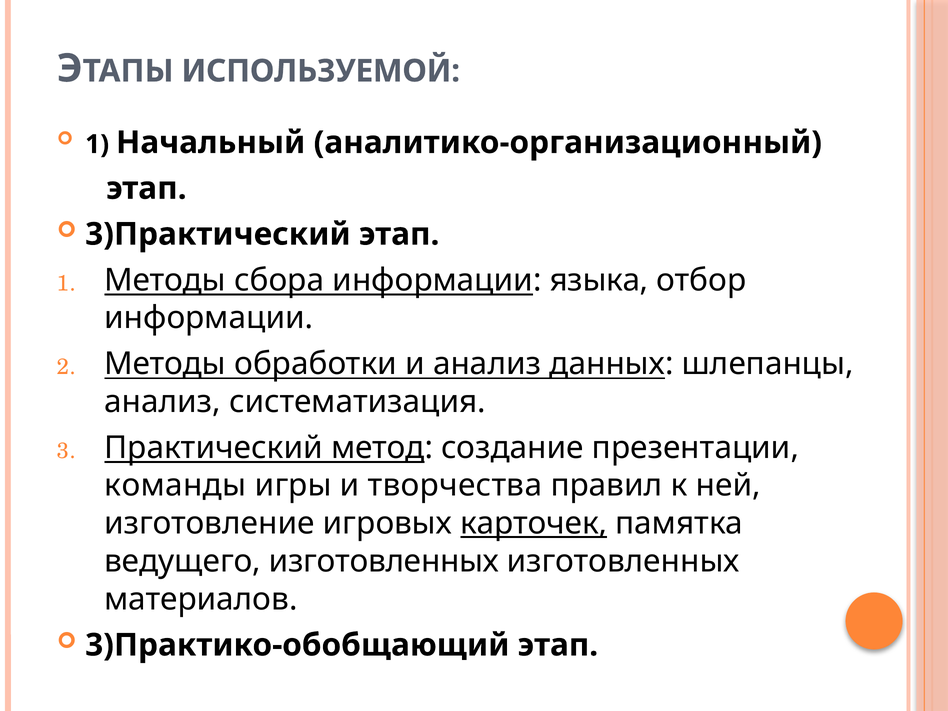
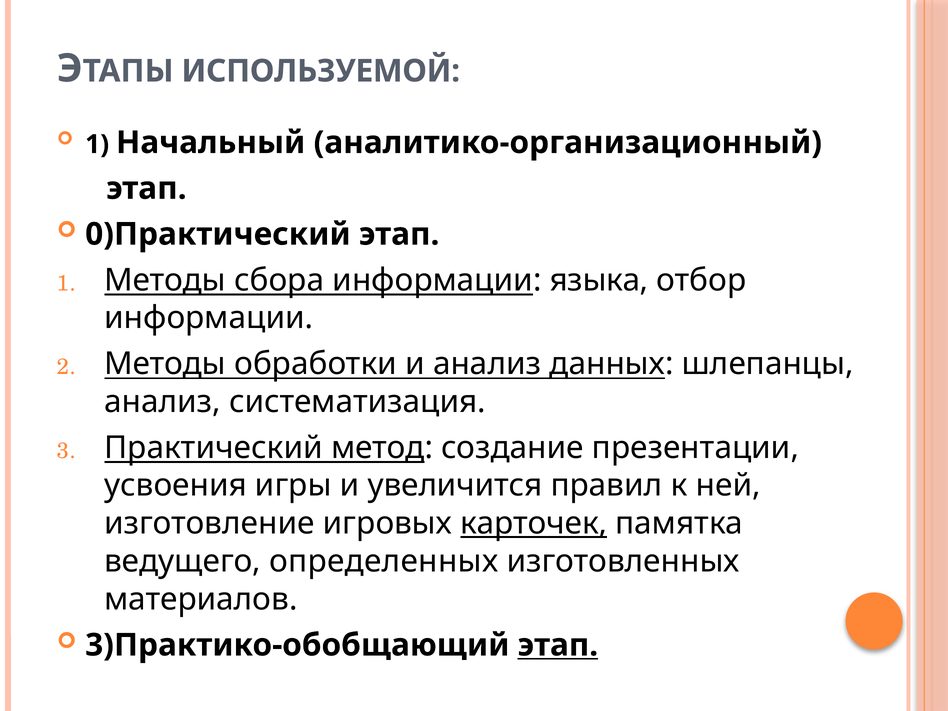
3)Практический: 3)Практический -> 0)Практический
команды: команды -> усвоения
творчества: творчества -> увеличится
ведущего изготовленных: изготовленных -> определенных
этап at (558, 645) underline: none -> present
